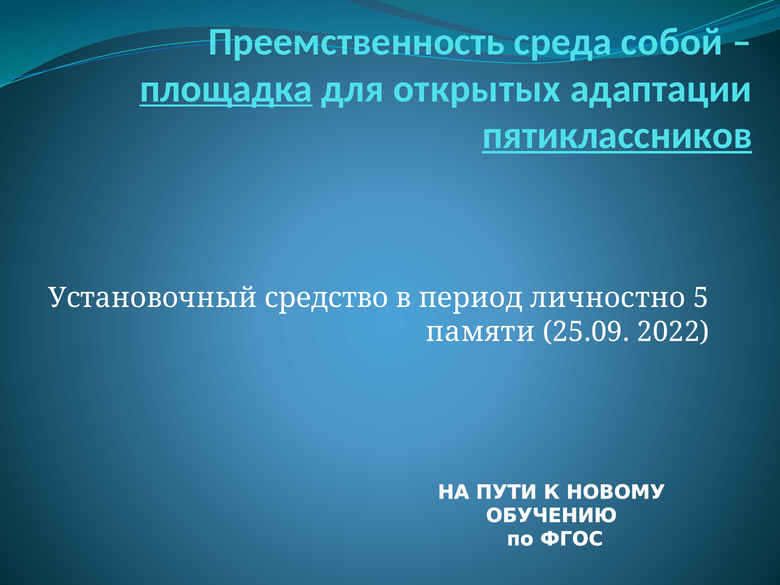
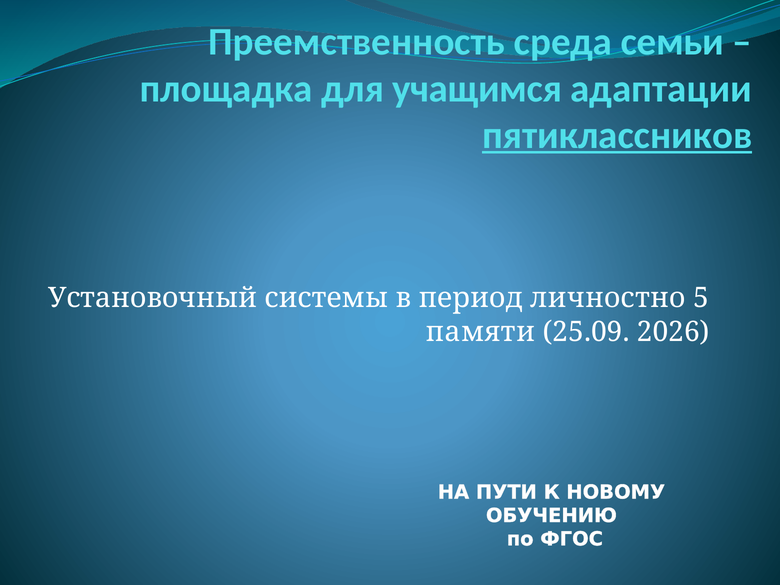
собой: собой -> семьи
площадка underline: present -> none
открытых: открытых -> учащимся
средство: средство -> системы
2022: 2022 -> 2026
